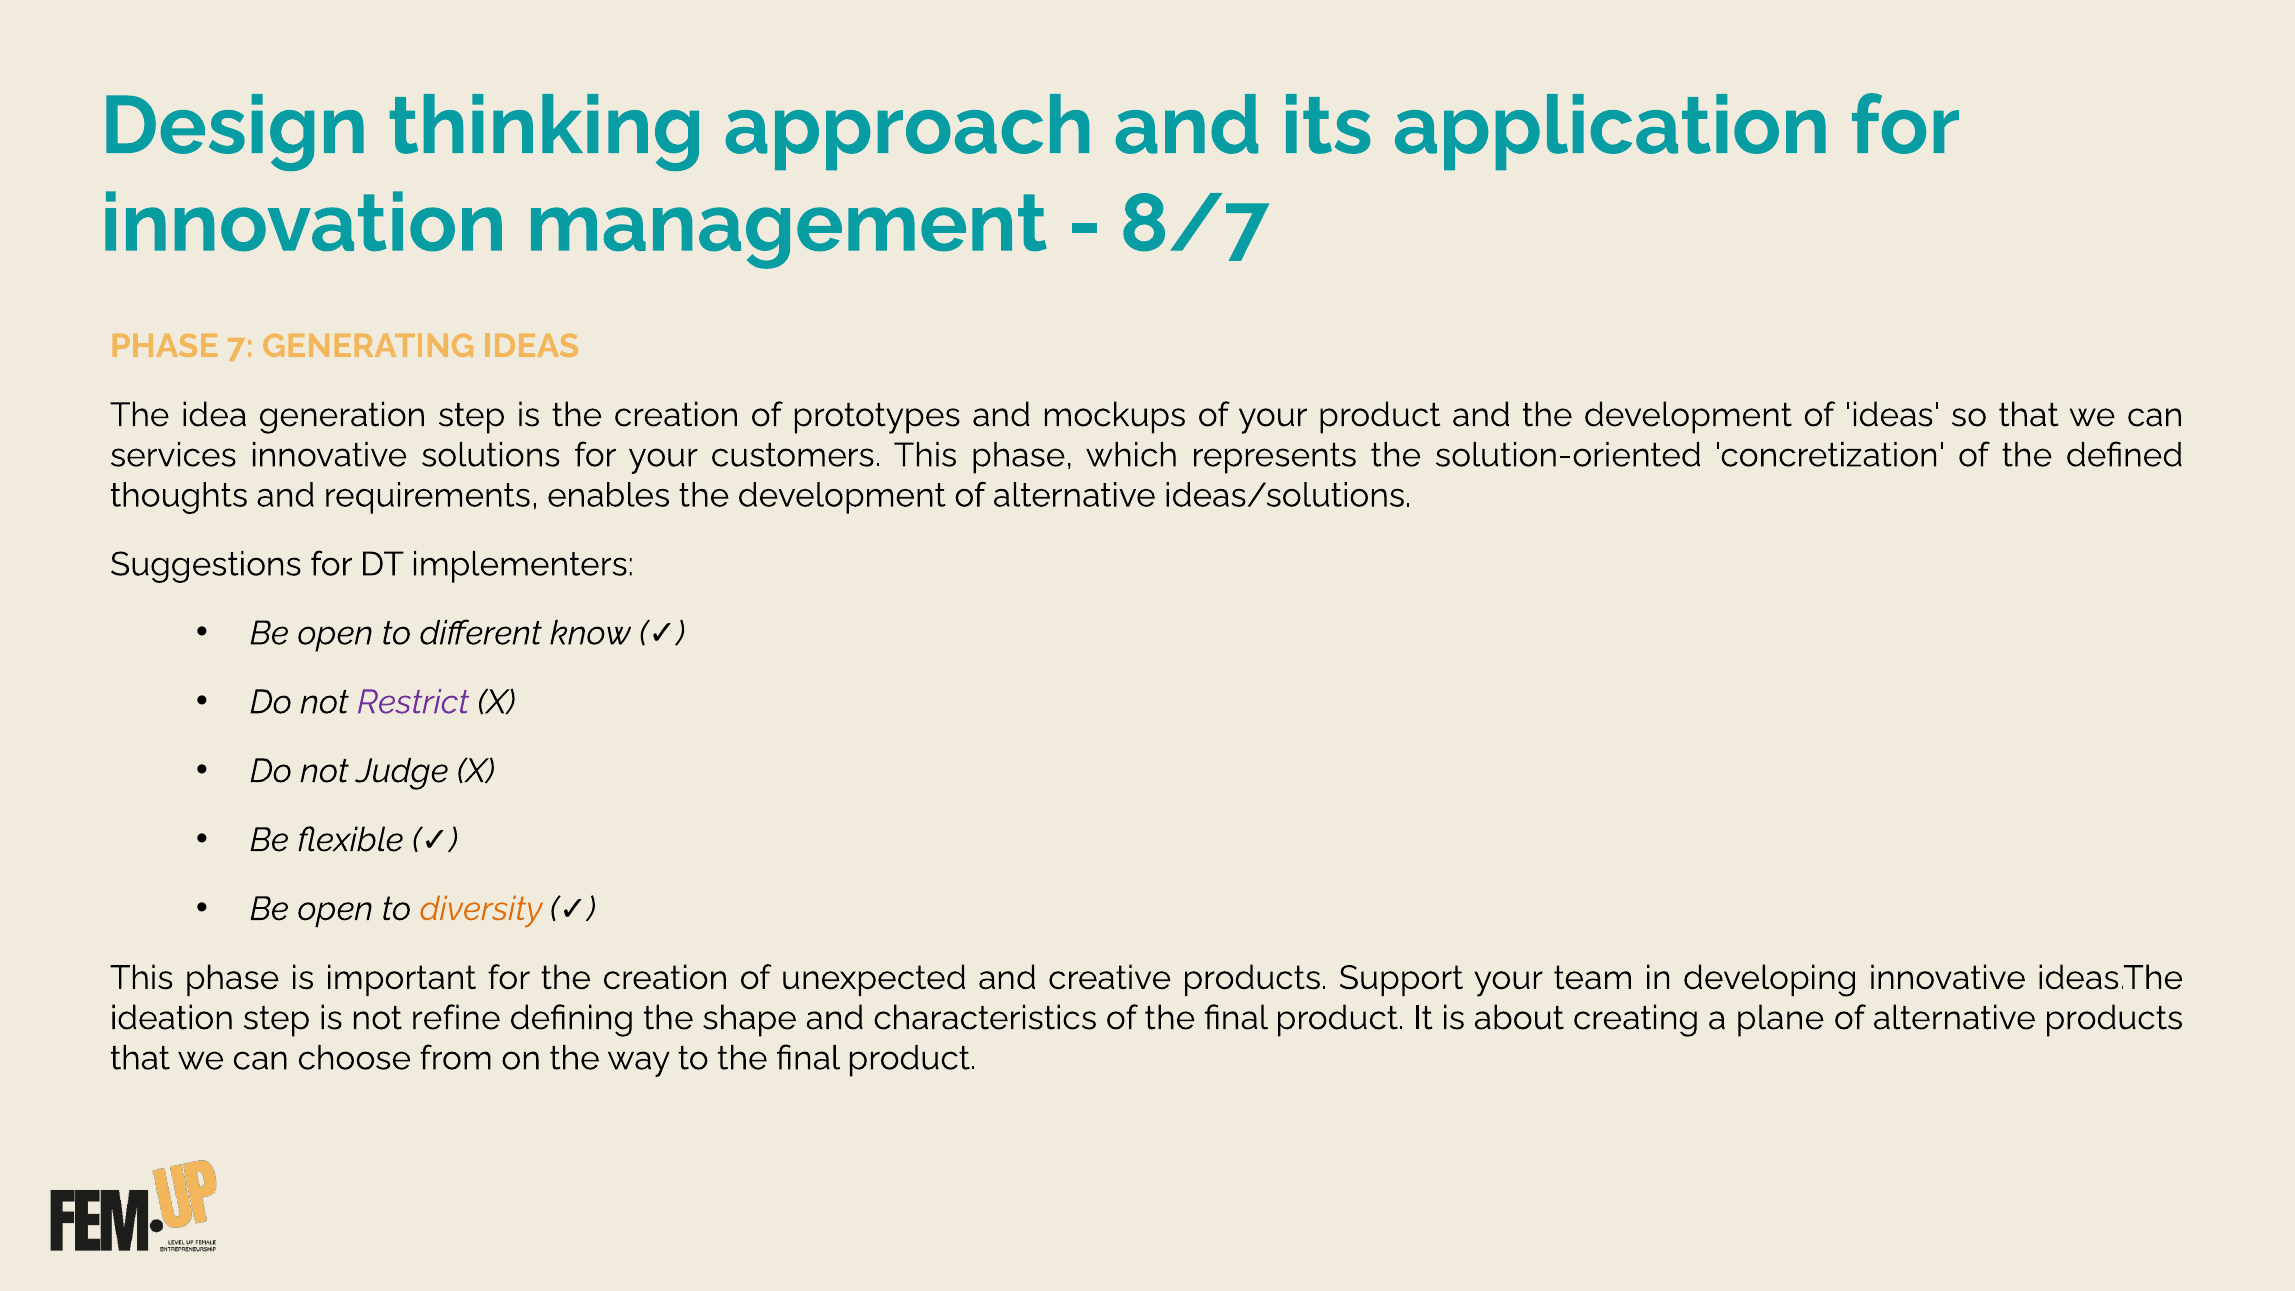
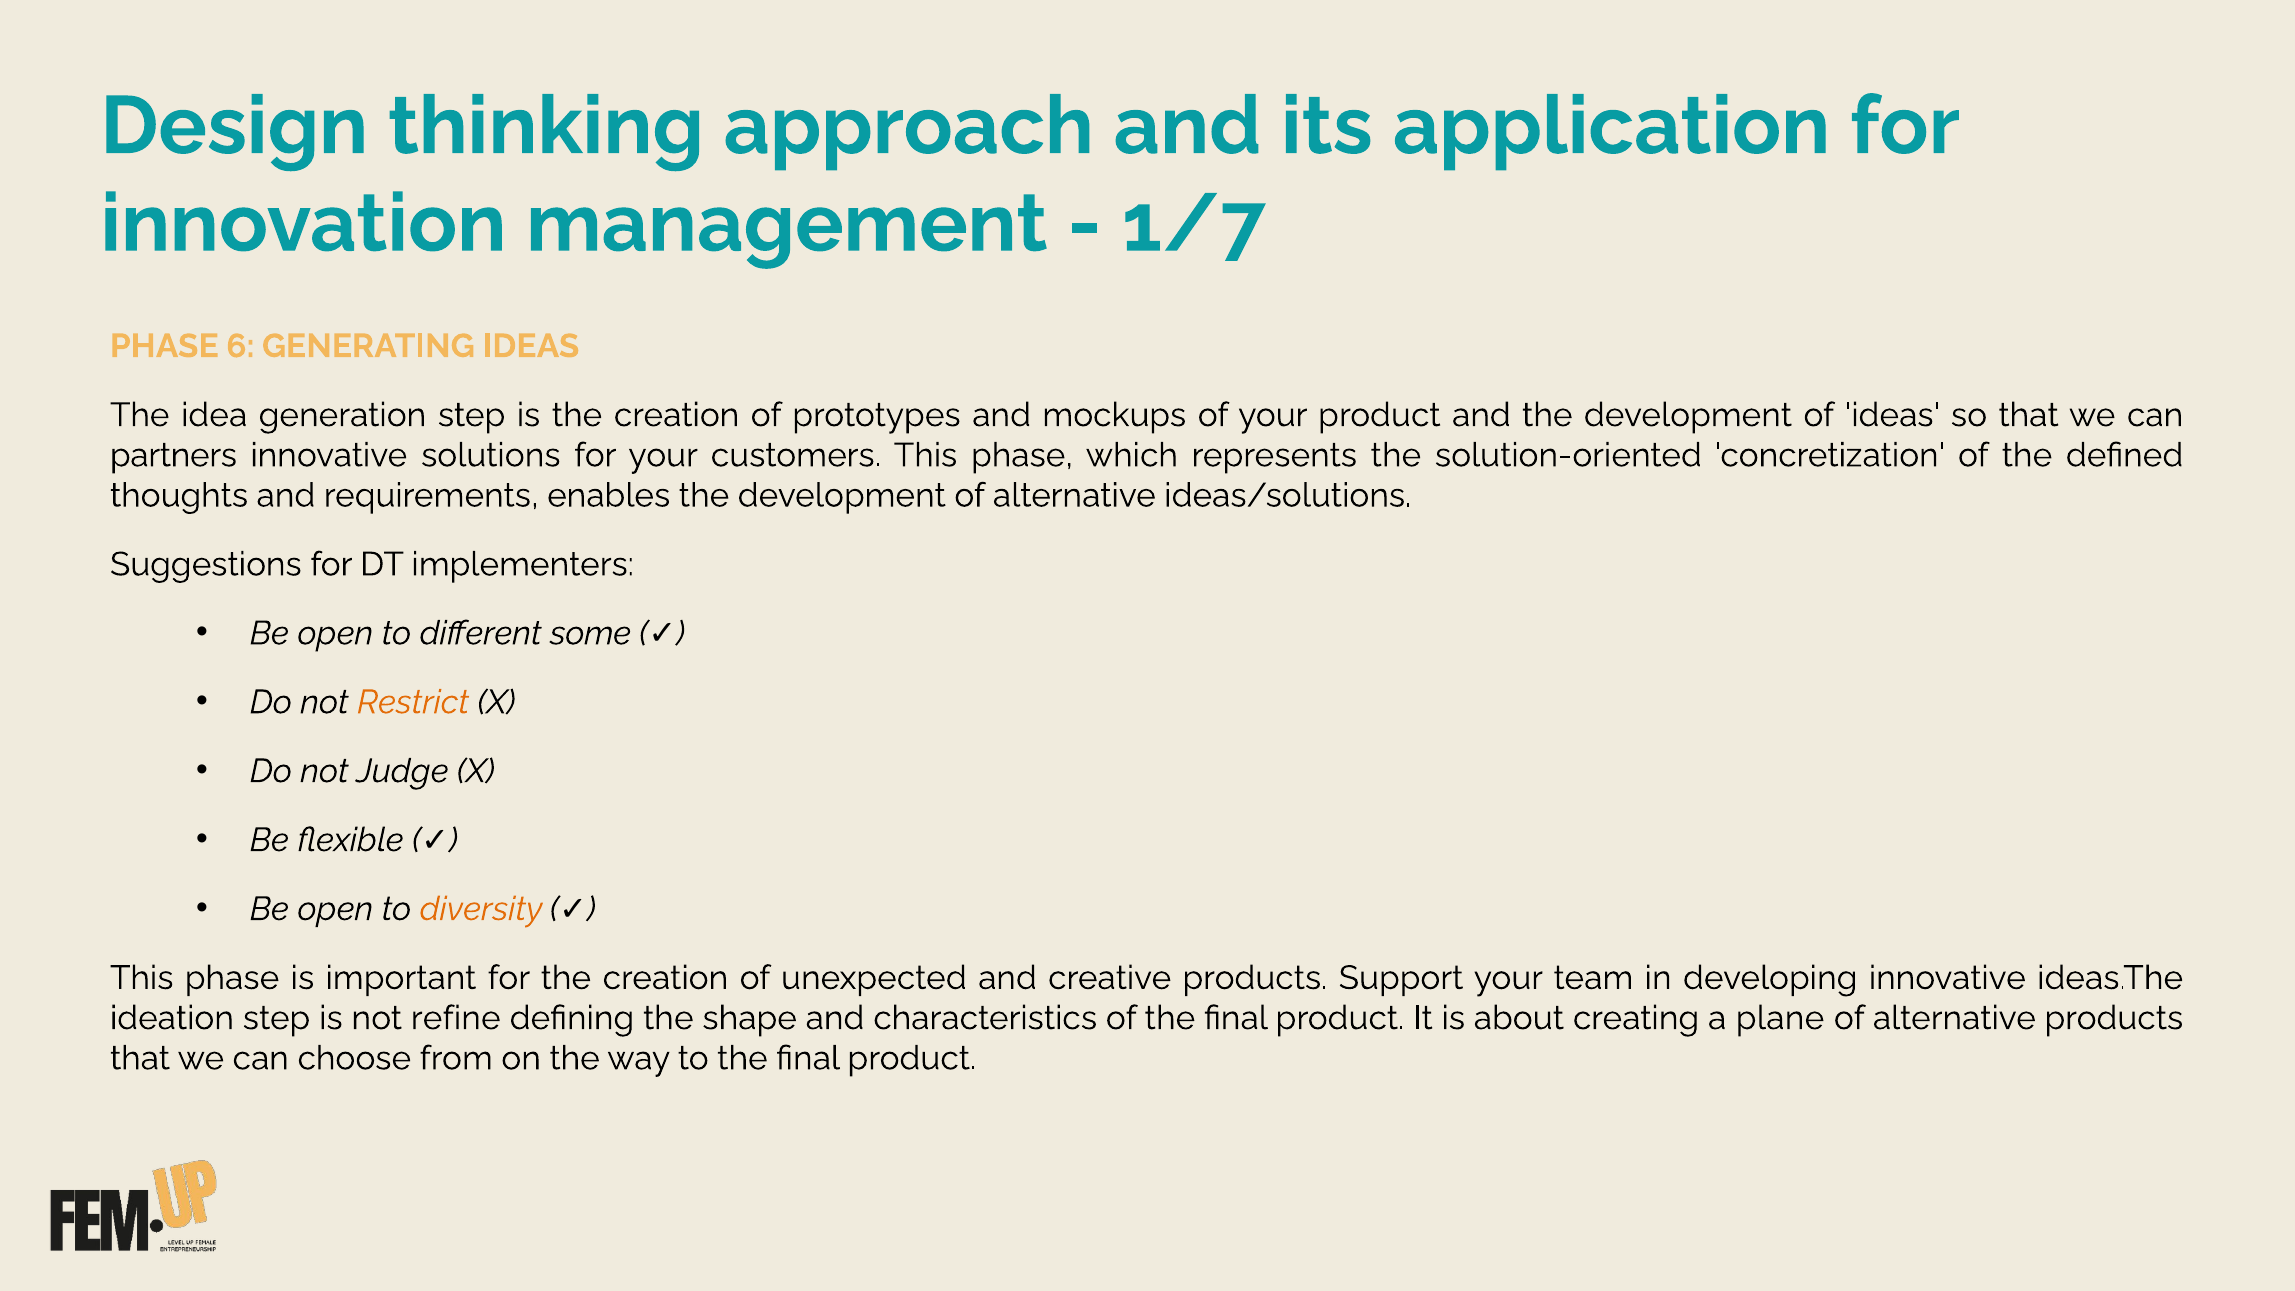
8/7: 8/7 -> 1/7
7: 7 -> 6
services: services -> partners
know: know -> some
Restrict colour: purple -> orange
